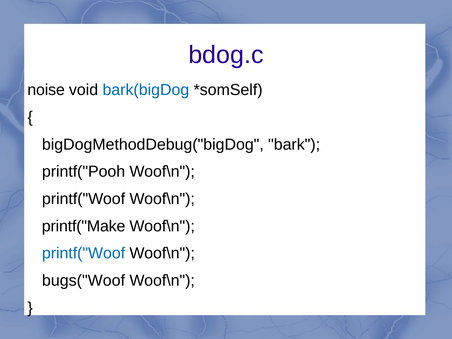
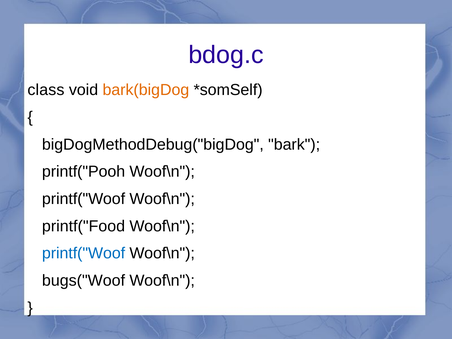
noise: noise -> class
bark(bigDog colour: blue -> orange
printf("Make: printf("Make -> printf("Food
